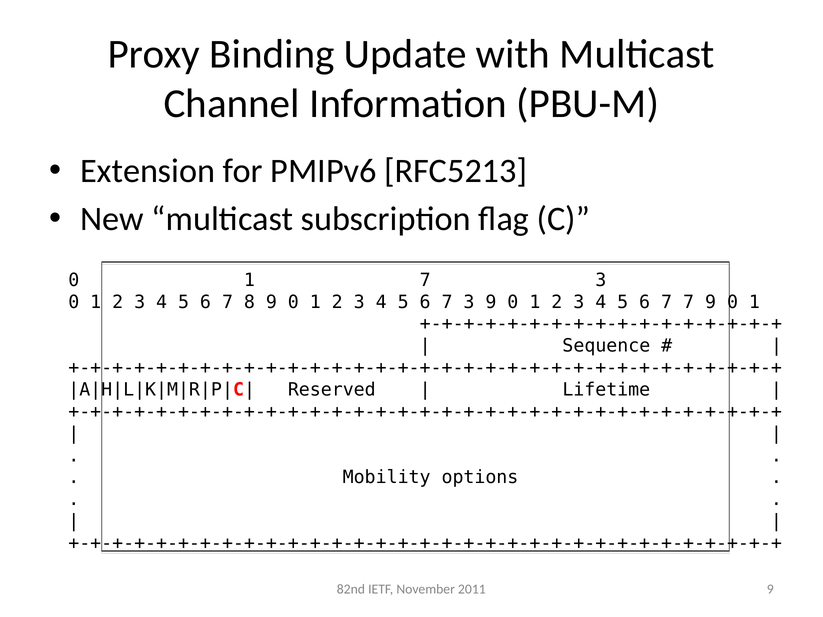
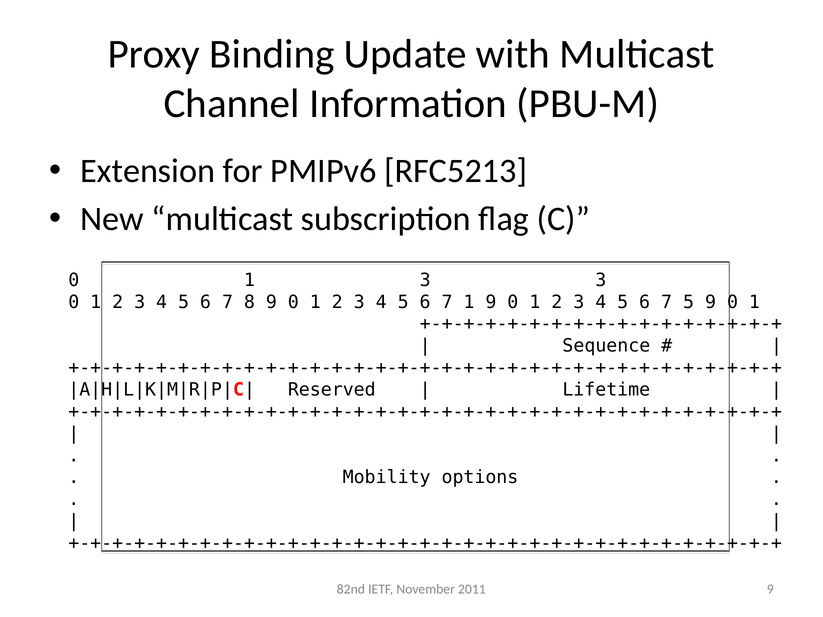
1 7: 7 -> 3
6 7 3: 3 -> 1
7 7: 7 -> 5
